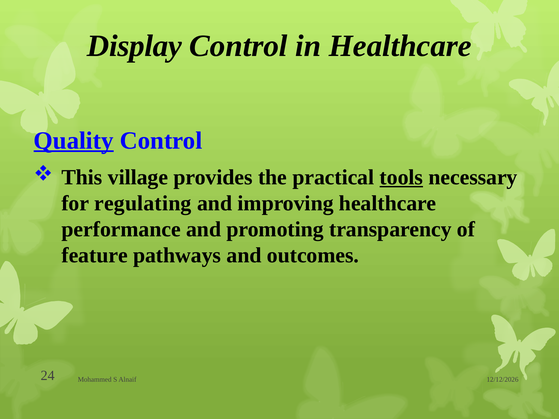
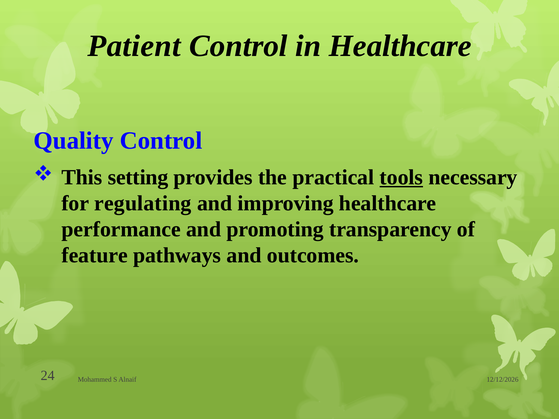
Display: Display -> Patient
Quality underline: present -> none
village: village -> setting
